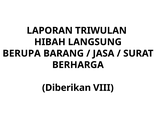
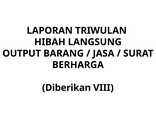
BERUPA: BERUPA -> OUTPUT
